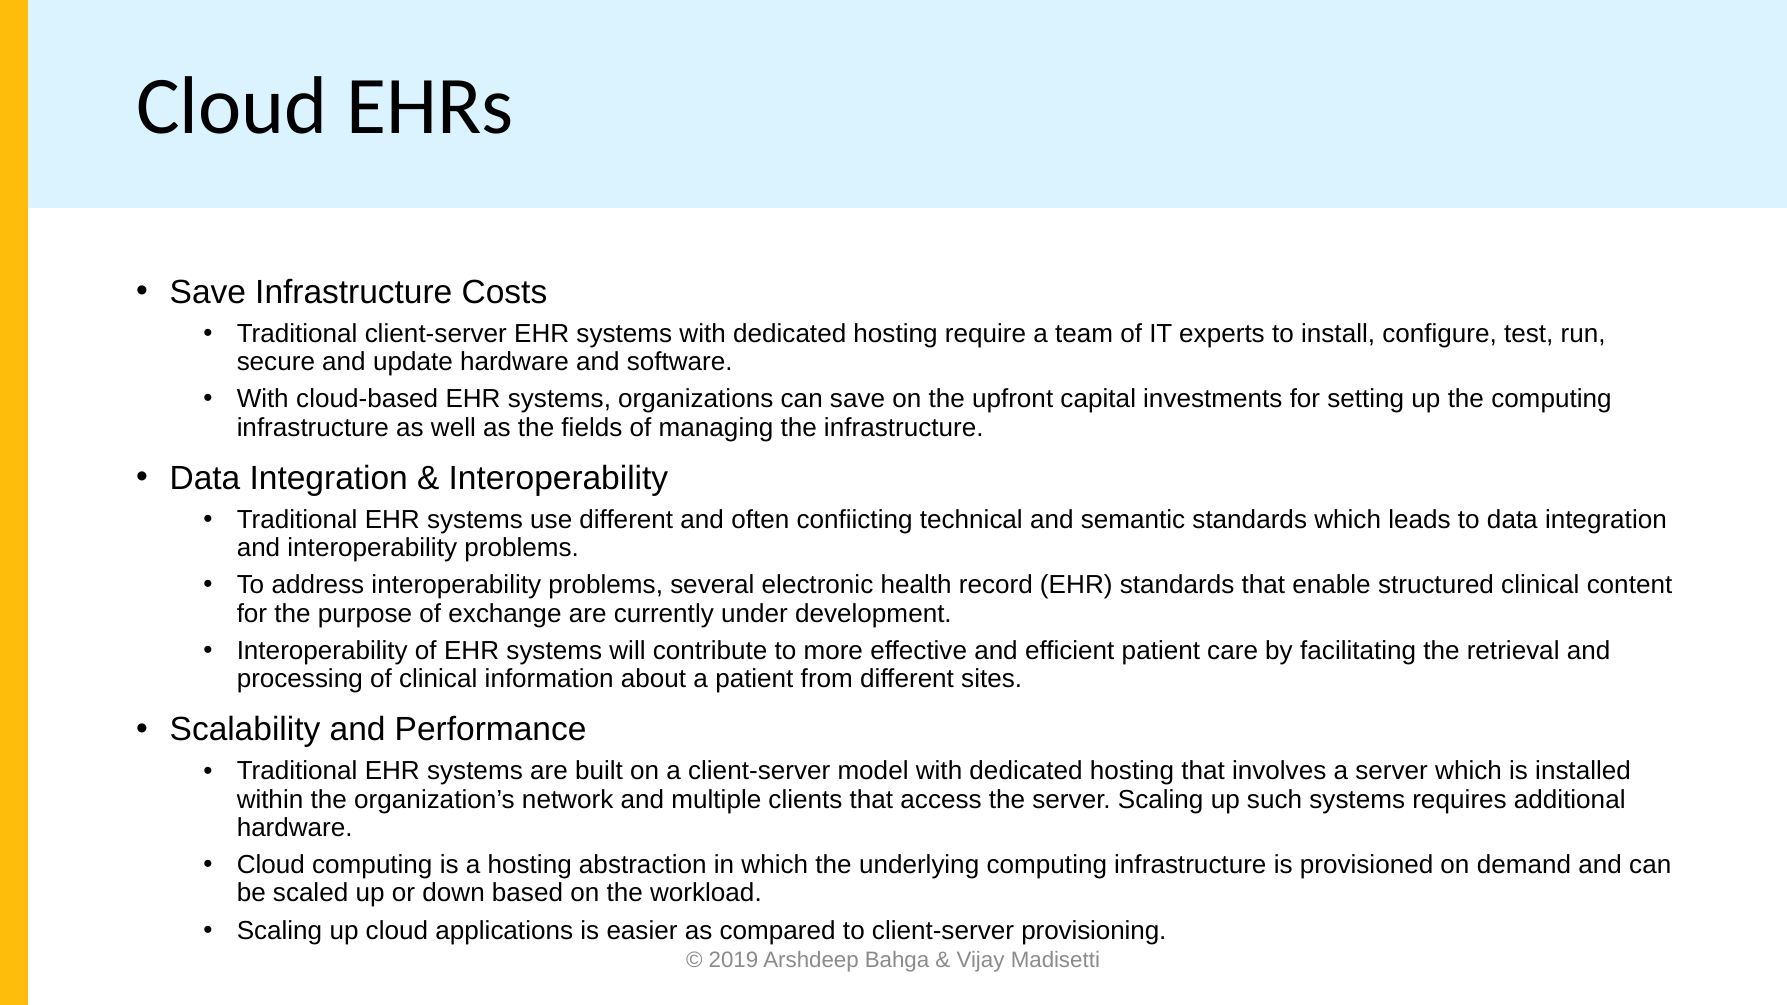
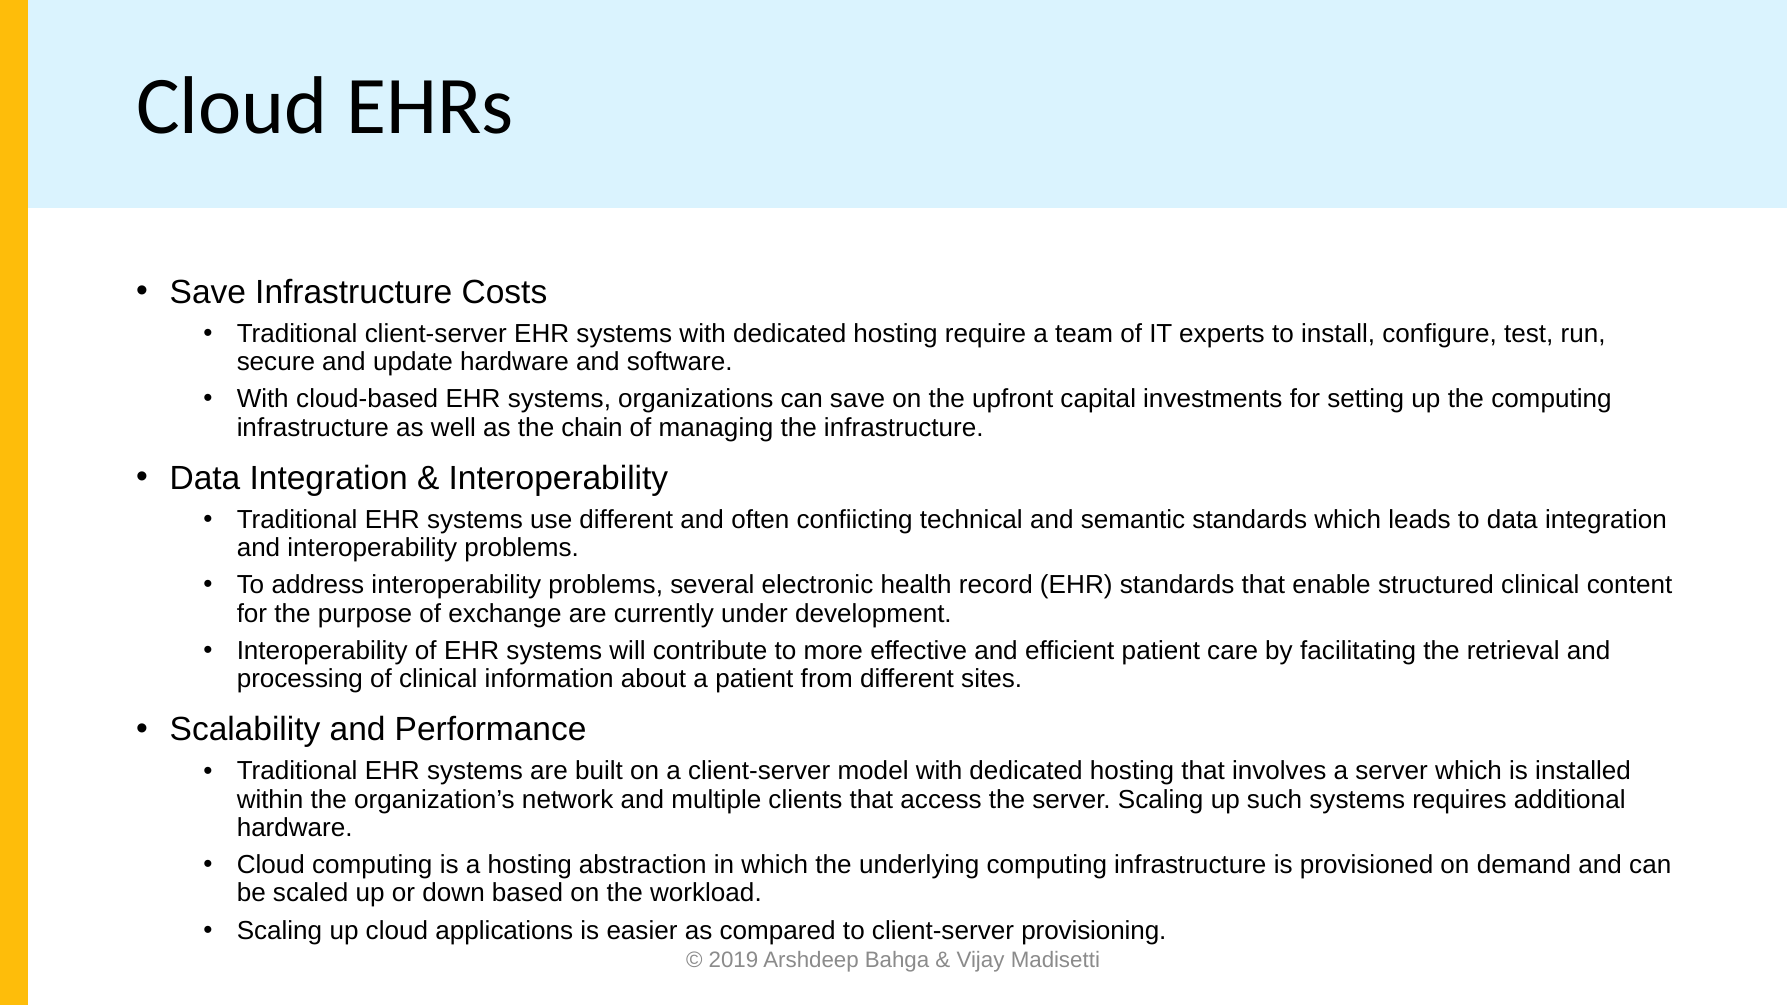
fields: fields -> chain
